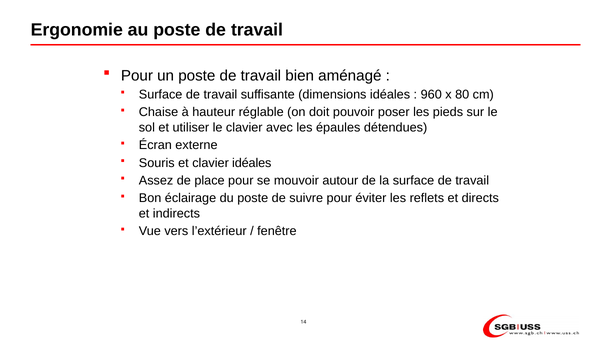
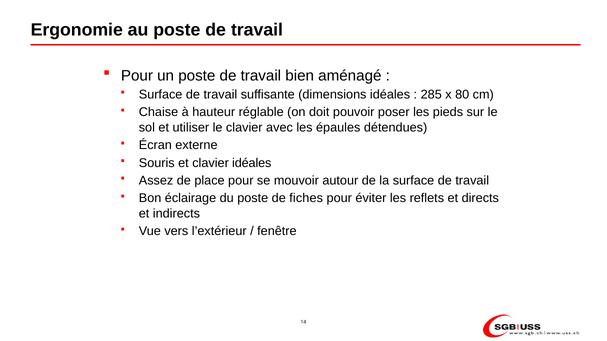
960: 960 -> 285
suivre: suivre -> fiches
